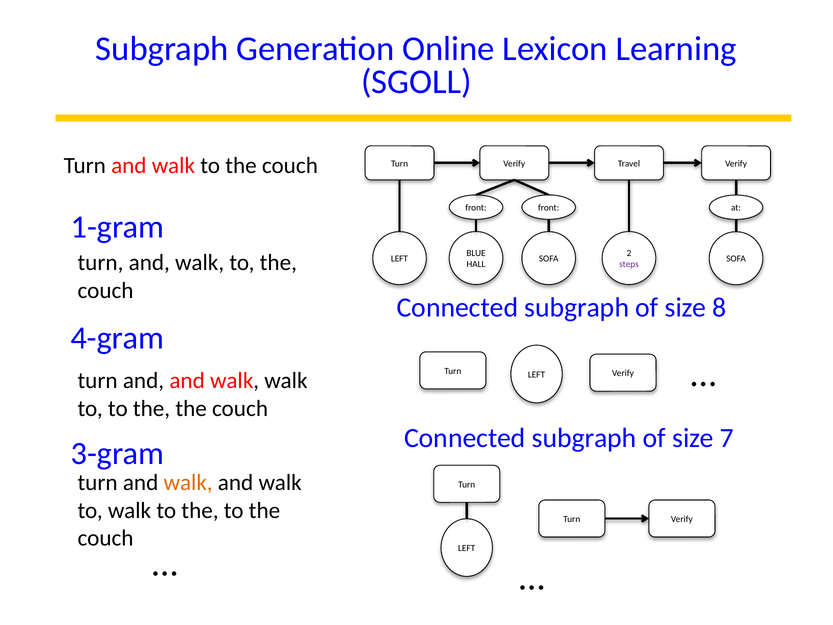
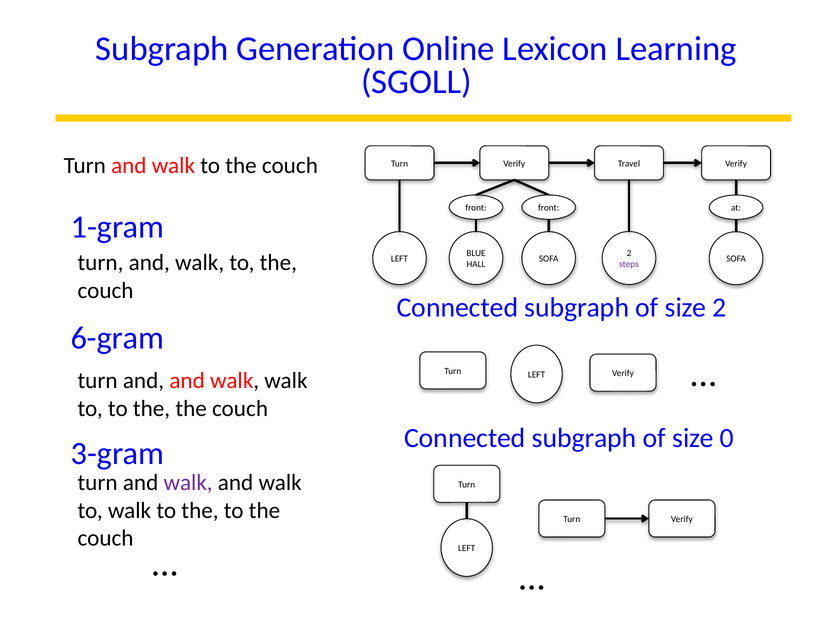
size 8: 8 -> 2
4-gram: 4-gram -> 6-gram
7: 7 -> 0
walk at (188, 482) colour: orange -> purple
